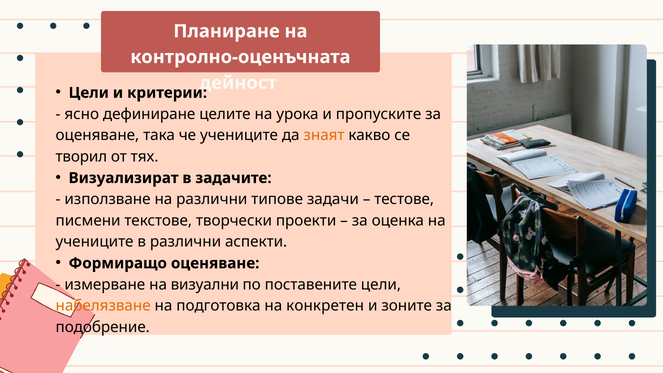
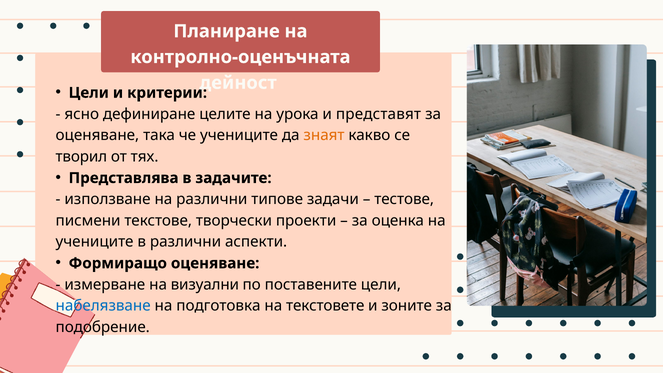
пропуските: пропуските -> представят
Визуализират: Визуализират -> Представлява
набелязване colour: orange -> blue
конкретен: конкретен -> текстовете
